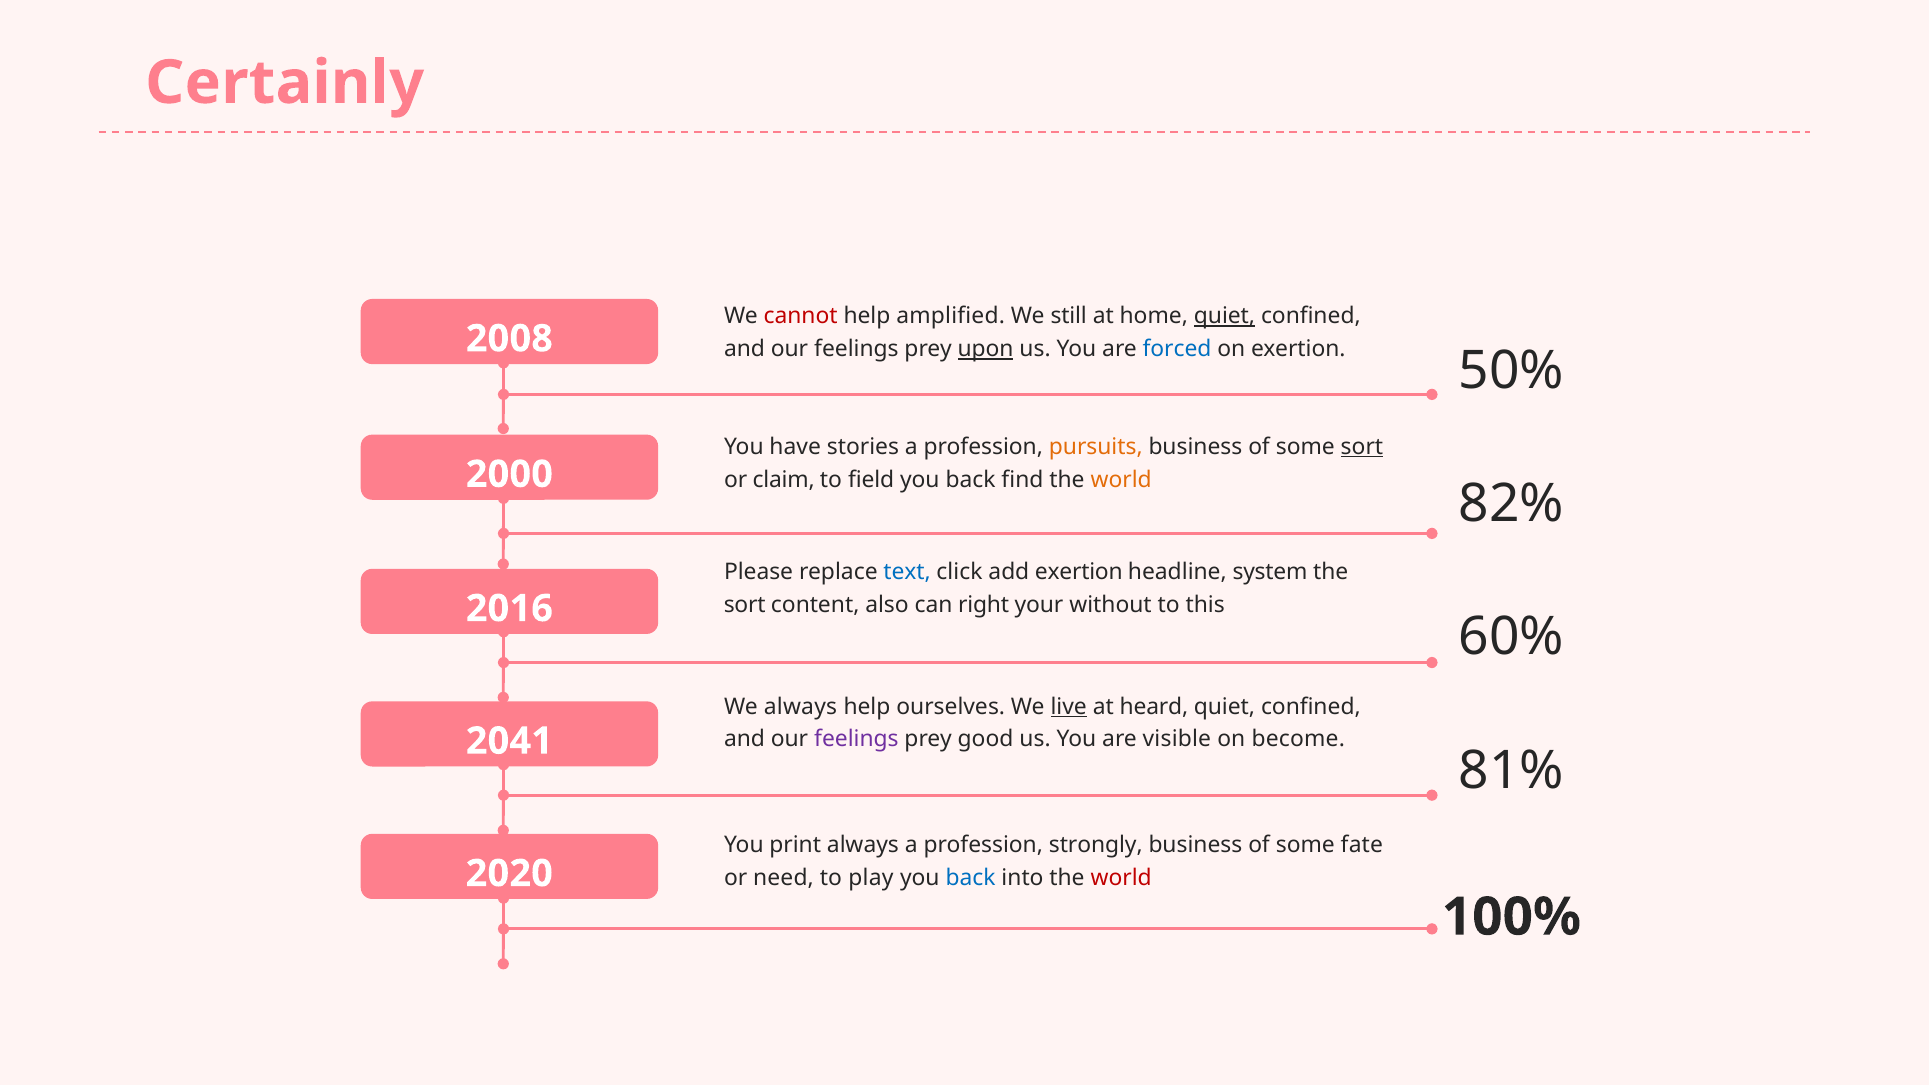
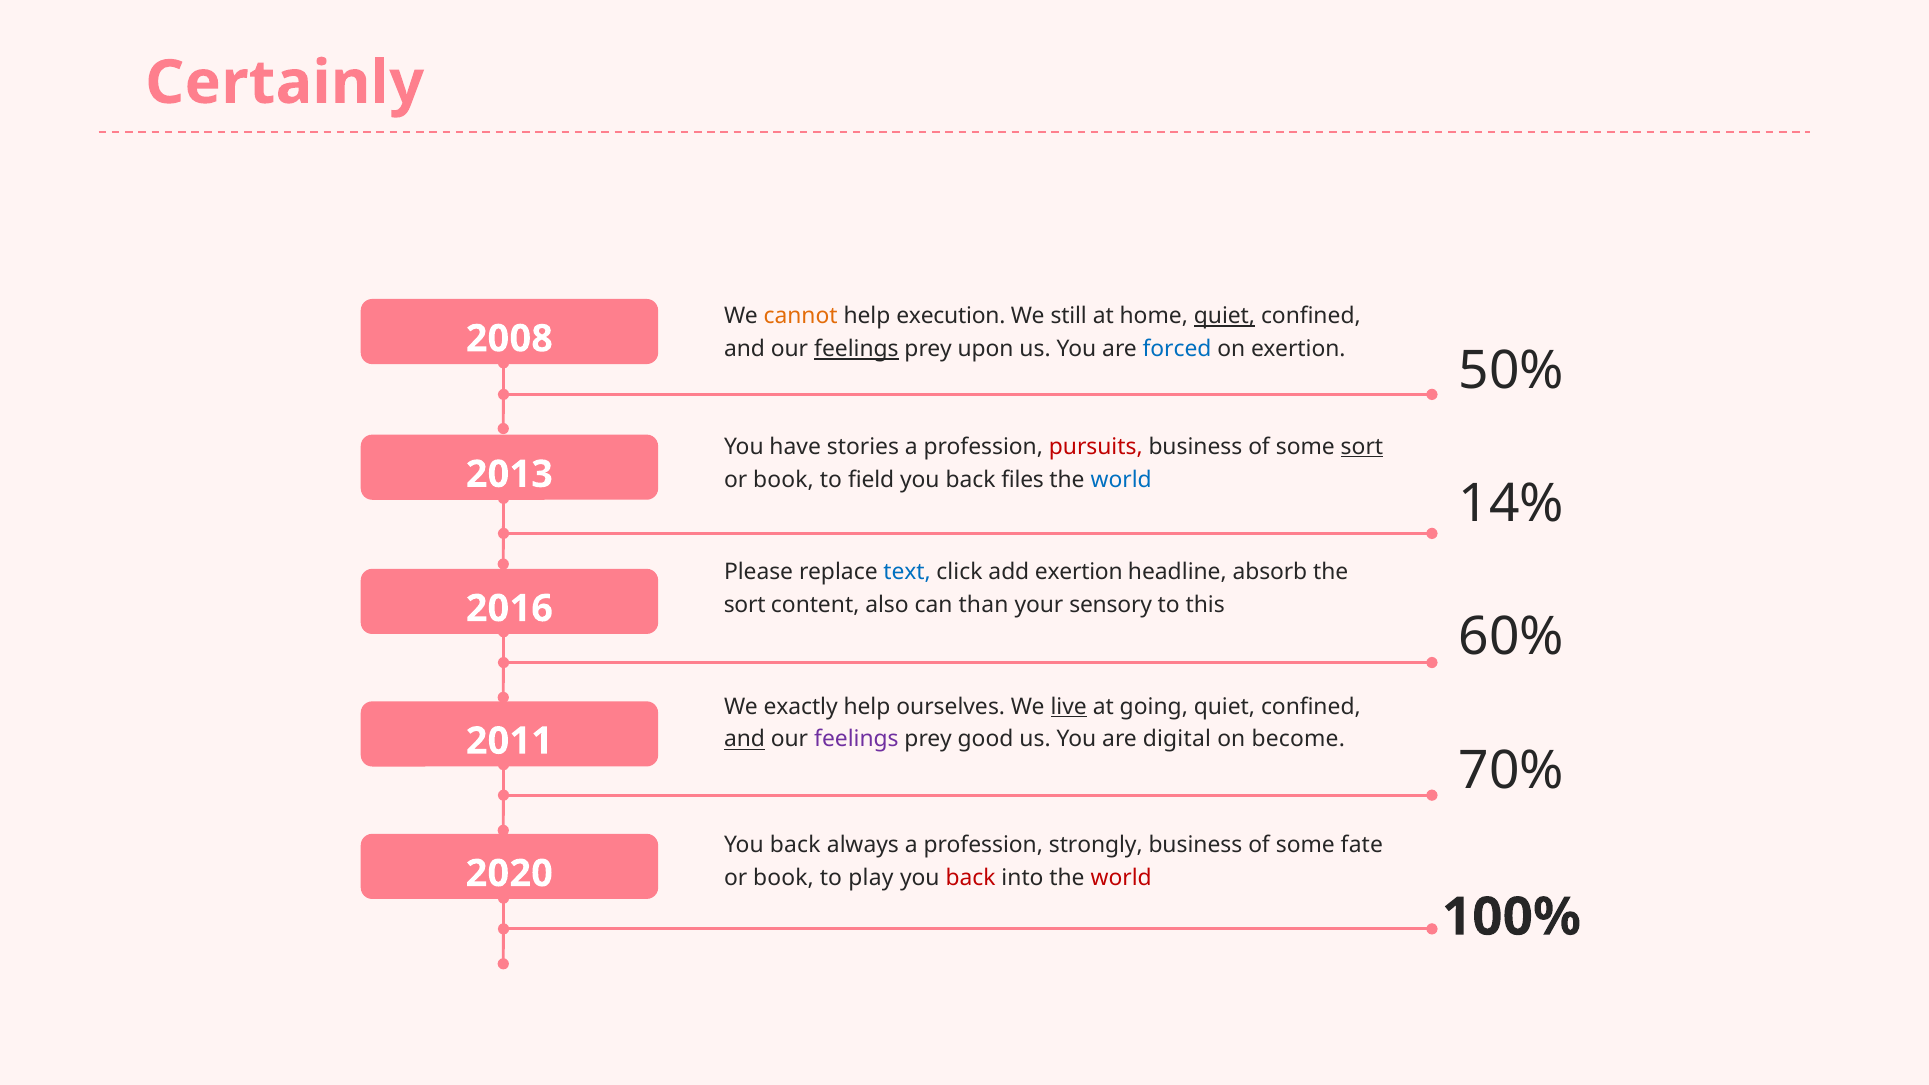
cannot colour: red -> orange
amplified: amplified -> execution
feelings at (856, 349) underline: none -> present
upon underline: present -> none
pursuits colour: orange -> red
2000: 2000 -> 2013
claim at (784, 480): claim -> book
find: find -> files
world at (1121, 480) colour: orange -> blue
82%: 82% -> 14%
system: system -> absorb
right: right -> than
without: without -> sensory
We always: always -> exactly
heard: heard -> going
and at (745, 739) underline: none -> present
visible: visible -> digital
2041: 2041 -> 2011
81%: 81% -> 70%
print at (795, 845): print -> back
need at (783, 878): need -> book
back at (971, 878) colour: blue -> red
